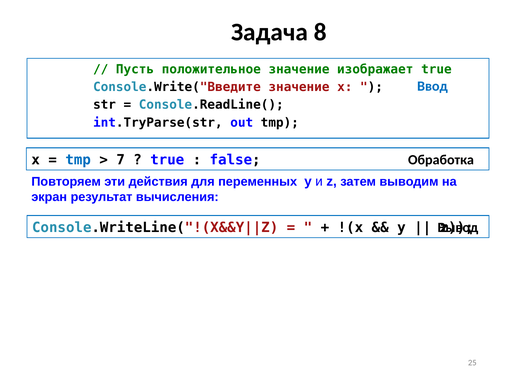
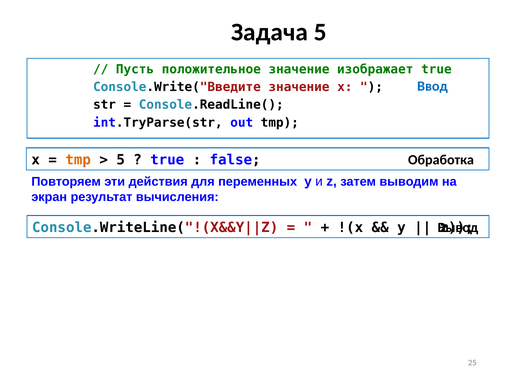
Задача 8: 8 -> 5
tmp at (78, 160) colour: blue -> orange
7 at (121, 160): 7 -> 5
